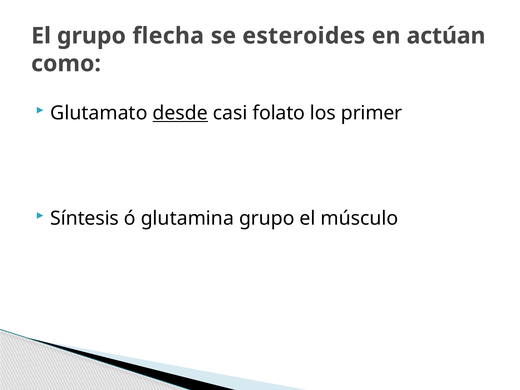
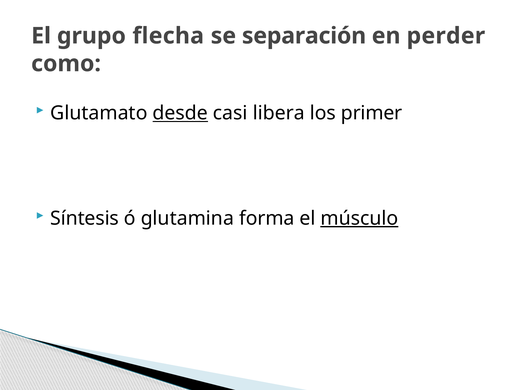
esteroides: esteroides -> separación
actúan: actúan -> perder
folato: folato -> libera
glutamina grupo: grupo -> forma
músculo underline: none -> present
